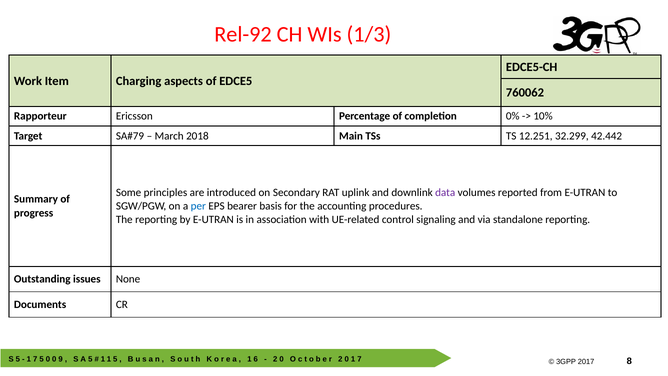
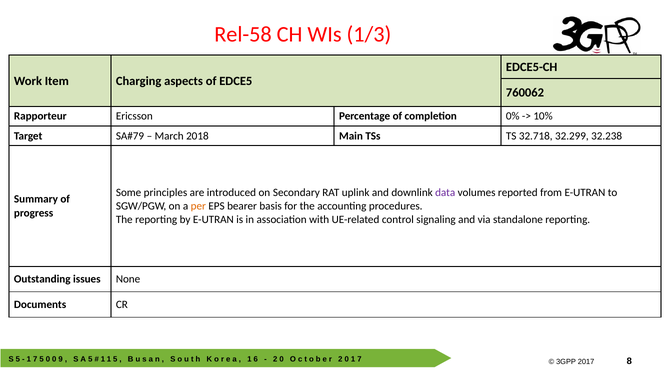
Rel-92: Rel-92 -> Rel-58
12.251: 12.251 -> 32.718
42.442: 42.442 -> 32.238
per colour: blue -> orange
